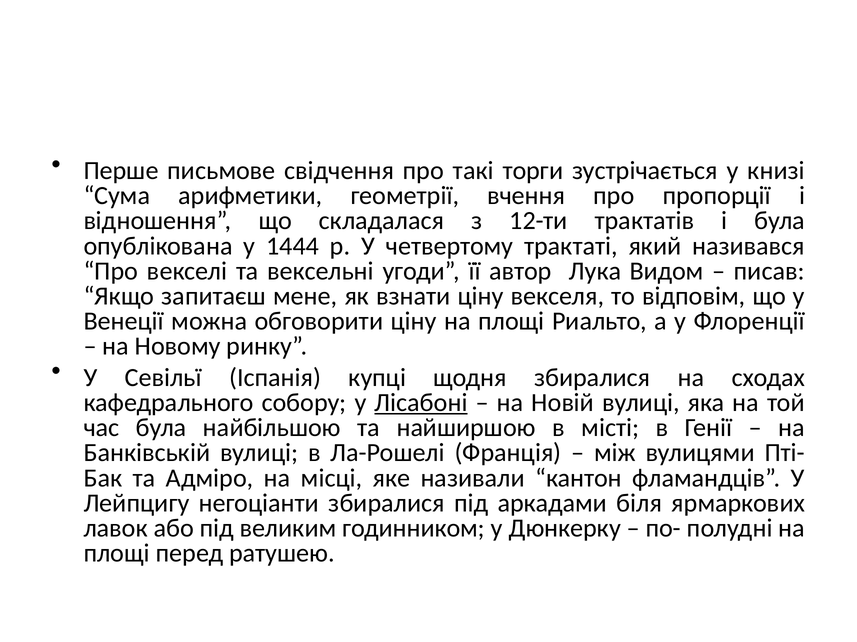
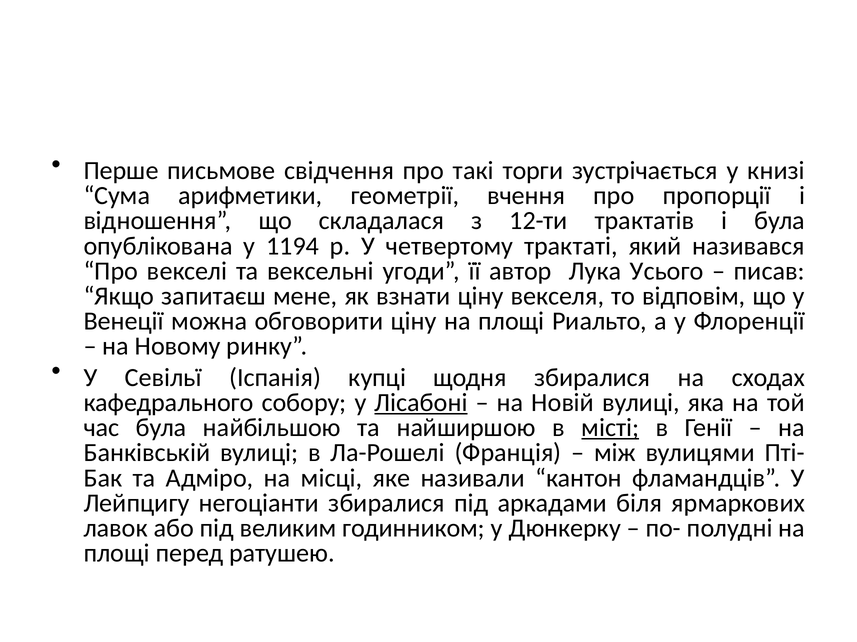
1444: 1444 -> 1194
Видом: Видом -> Усього
місті underline: none -> present
